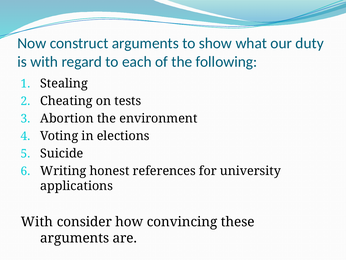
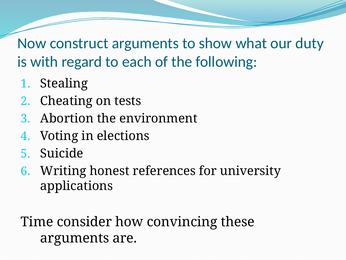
With at (37, 221): With -> Time
